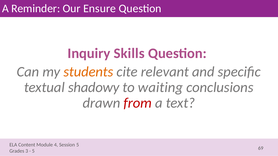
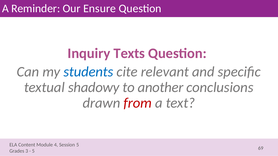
Skills: Skills -> Texts
students colour: orange -> blue
waiting: waiting -> another
